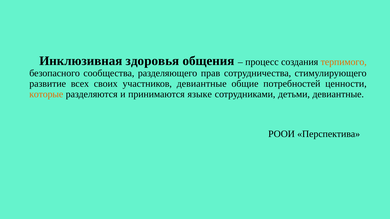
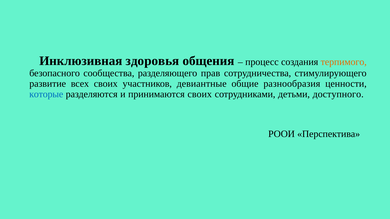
потребностей: потребностей -> разнообразия
которые colour: orange -> blue
принимаются языке: языке -> своих
детьми девиантные: девиантные -> доступного
